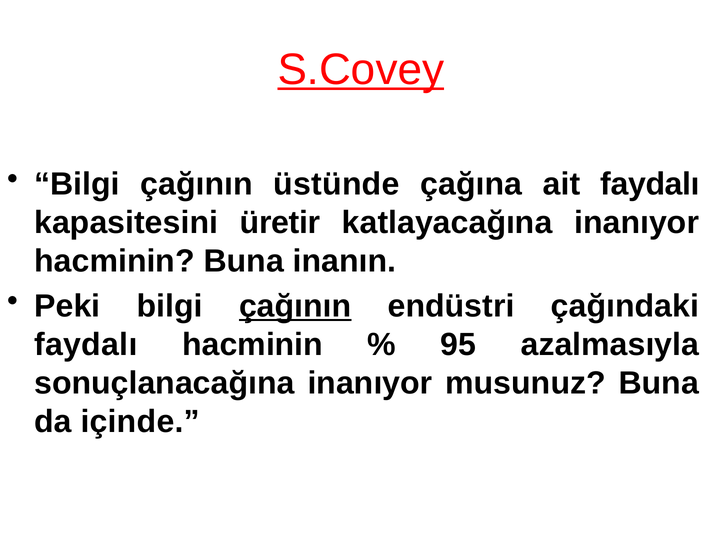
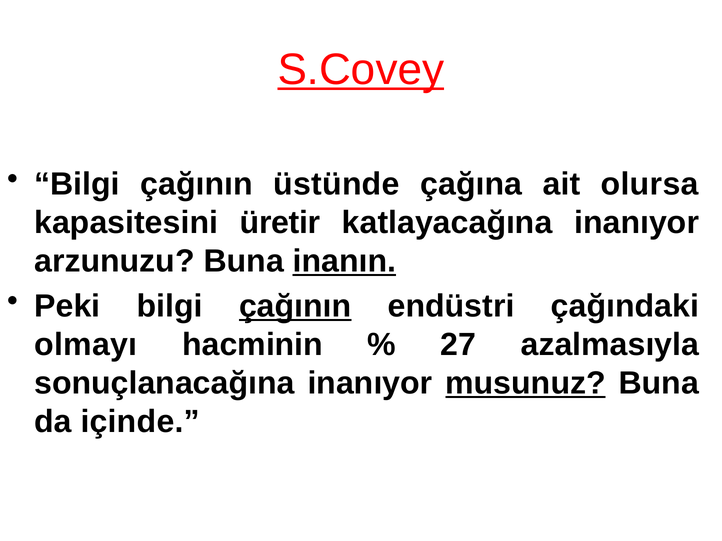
ait faydalı: faydalı -> olursa
hacminin at (114, 261): hacminin -> arzunuzu
inanın underline: none -> present
faydalı at (86, 345): faydalı -> olmayı
95: 95 -> 27
musunuz underline: none -> present
